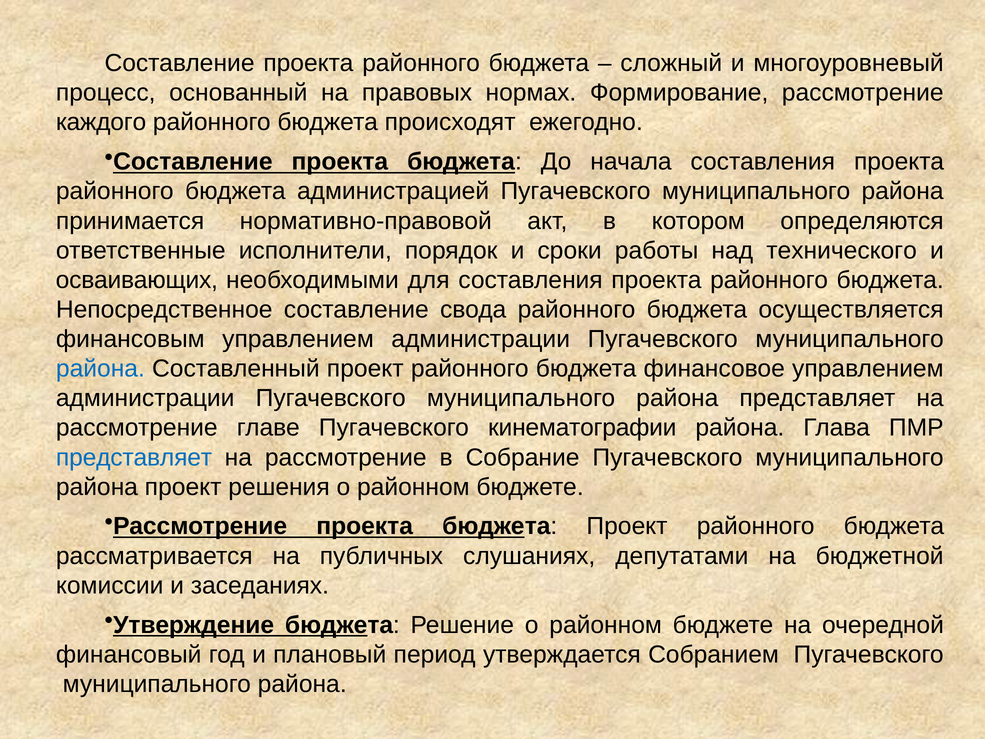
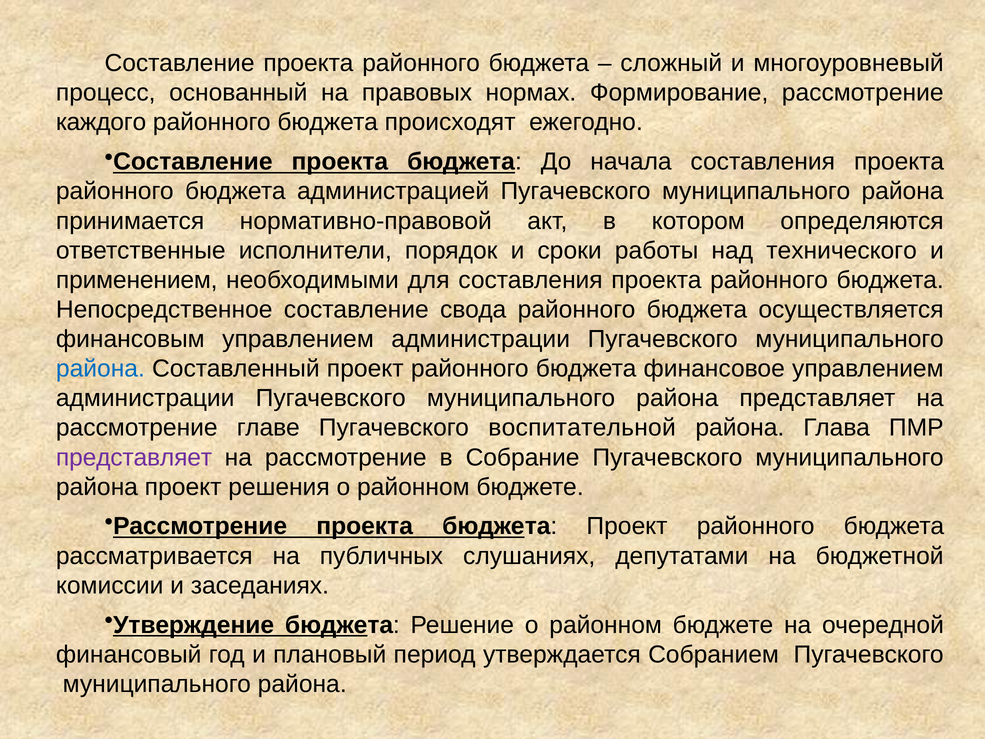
осваивающих: осваивающих -> применением
кинематографии: кинематографии -> воспитательной
представляет at (134, 457) colour: blue -> purple
